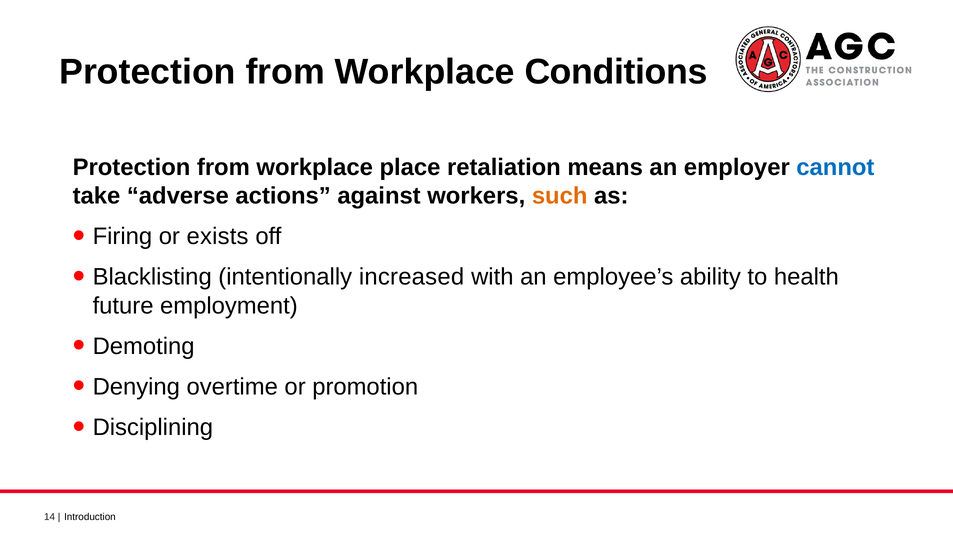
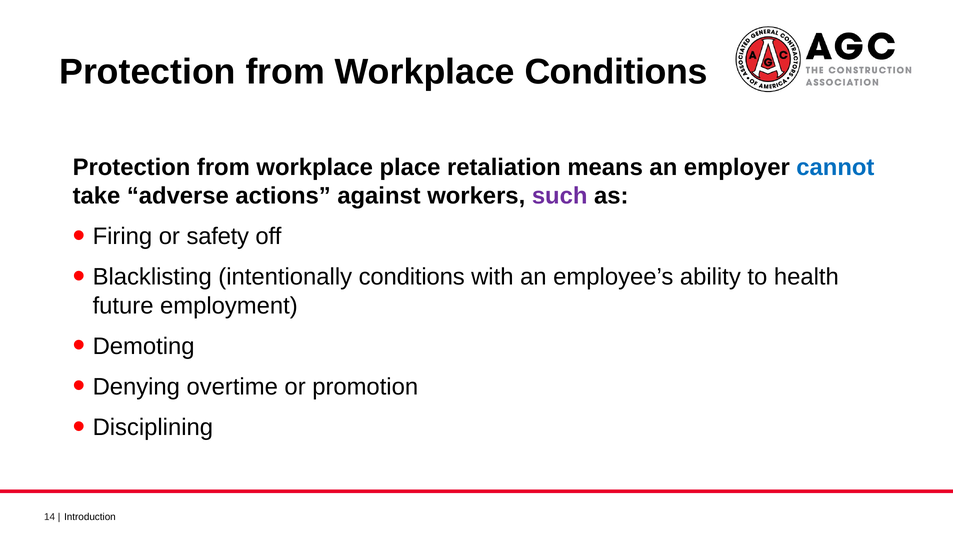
such colour: orange -> purple
exists: exists -> safety
intentionally increased: increased -> conditions
